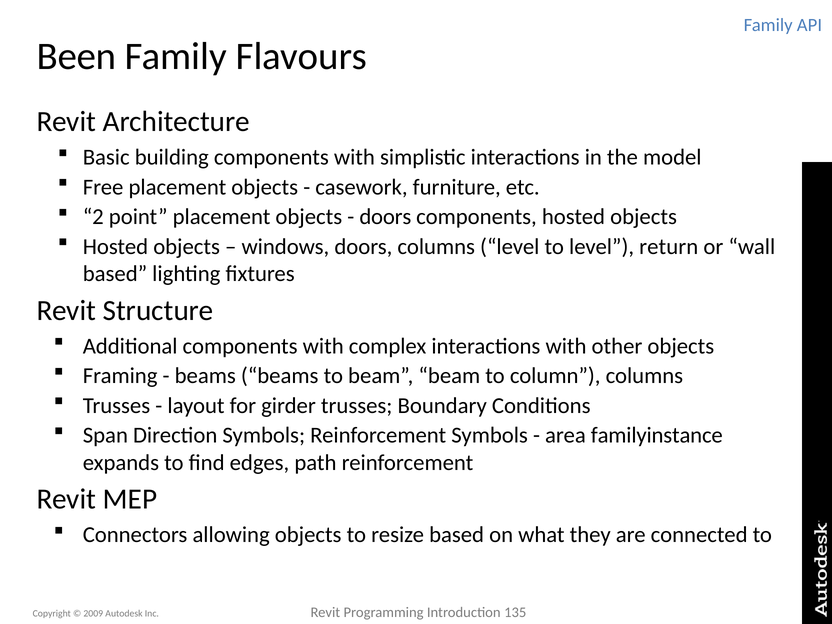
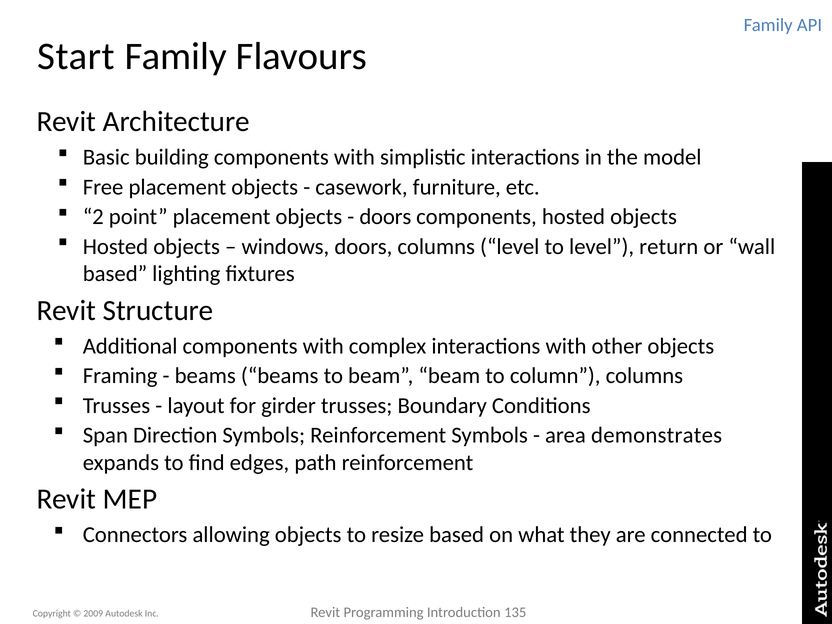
Been: Been -> Start
familyinstance: familyinstance -> demonstrates
